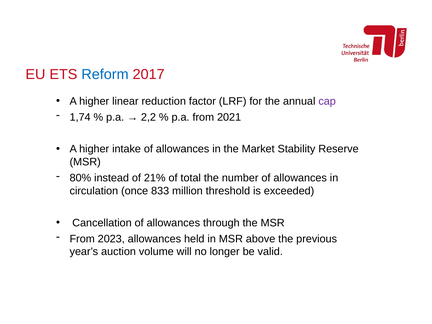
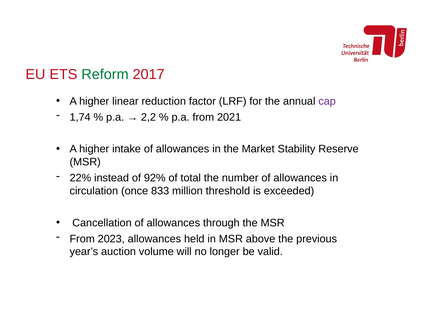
Reform colour: blue -> green
80%: 80% -> 22%
21%: 21% -> 92%
